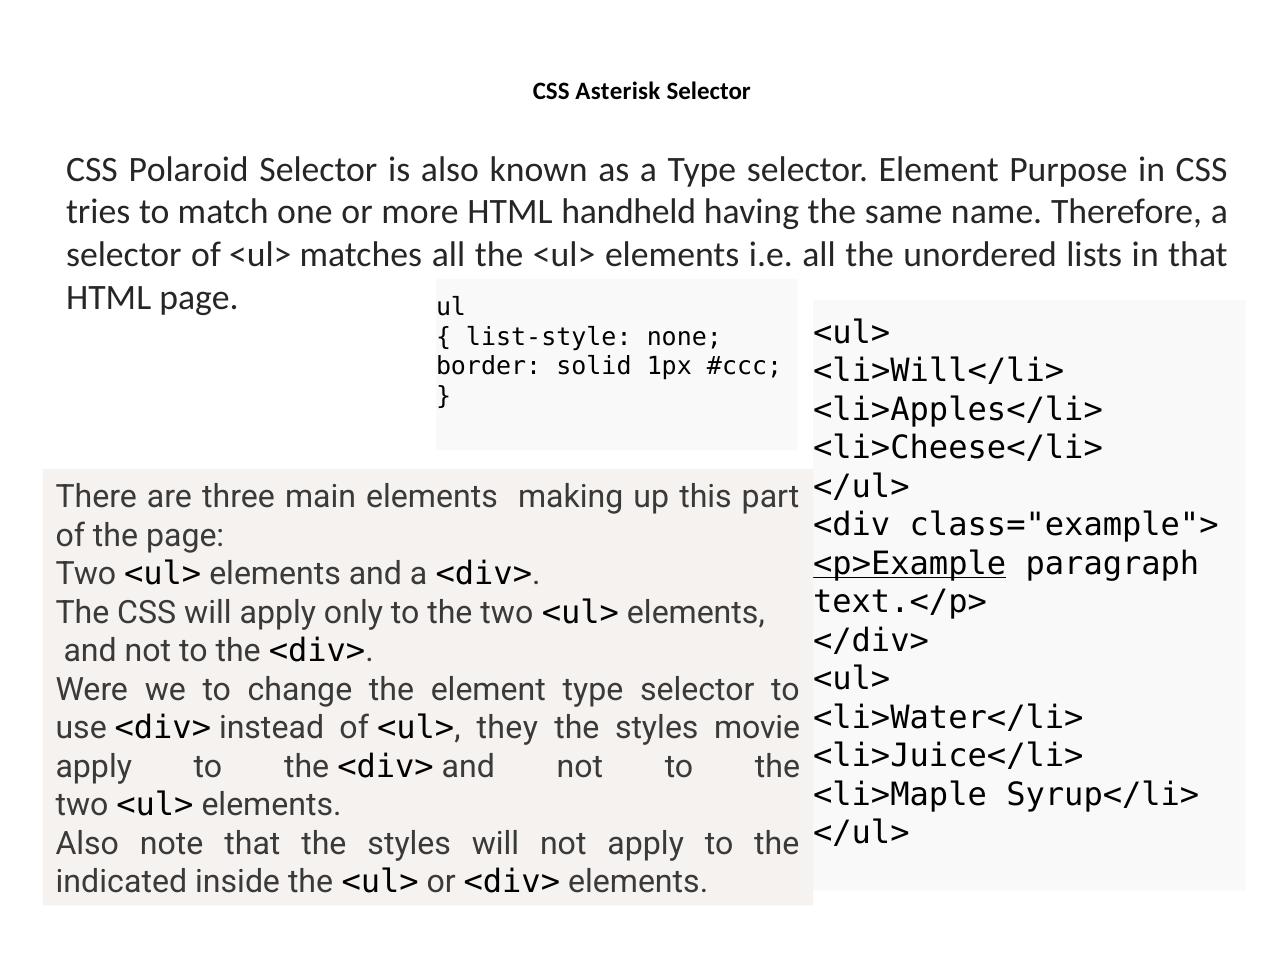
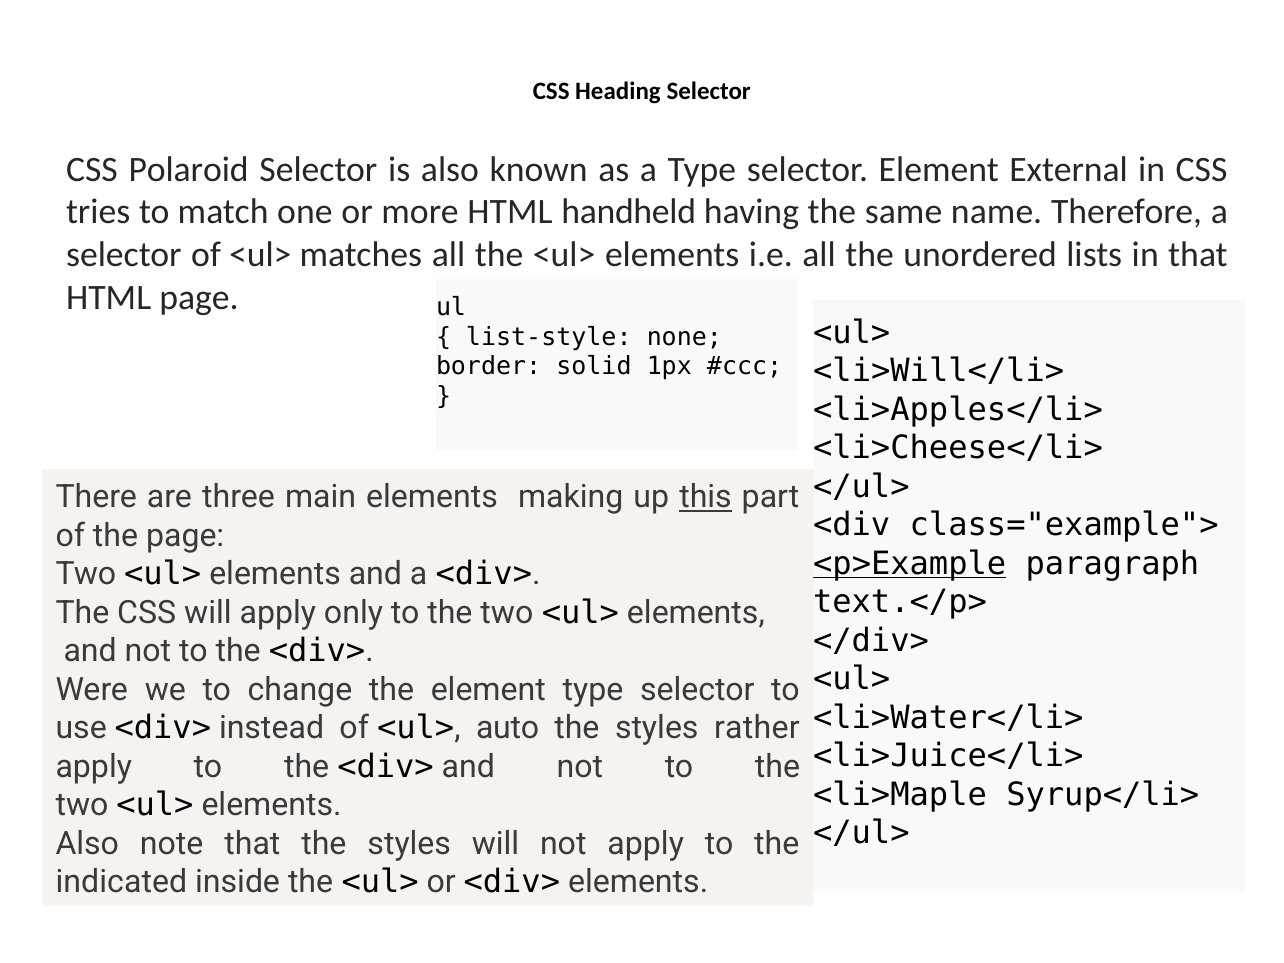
Asterisk: Asterisk -> Heading
Purpose: Purpose -> External
this underline: none -> present
they: they -> auto
movie: movie -> rather
